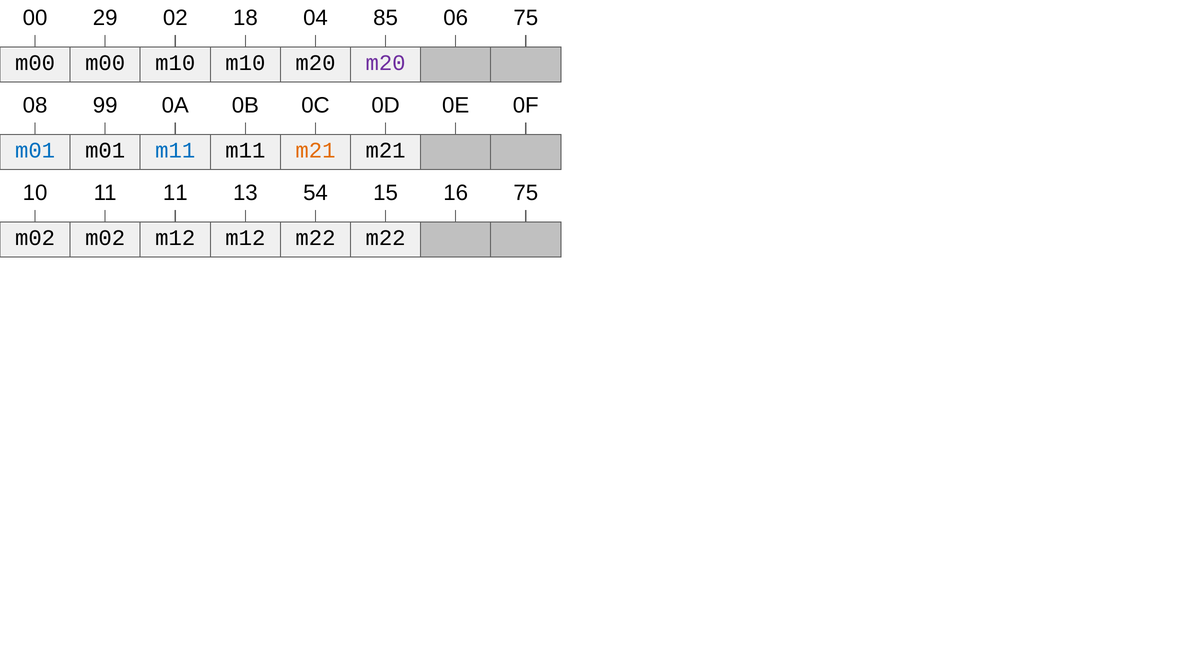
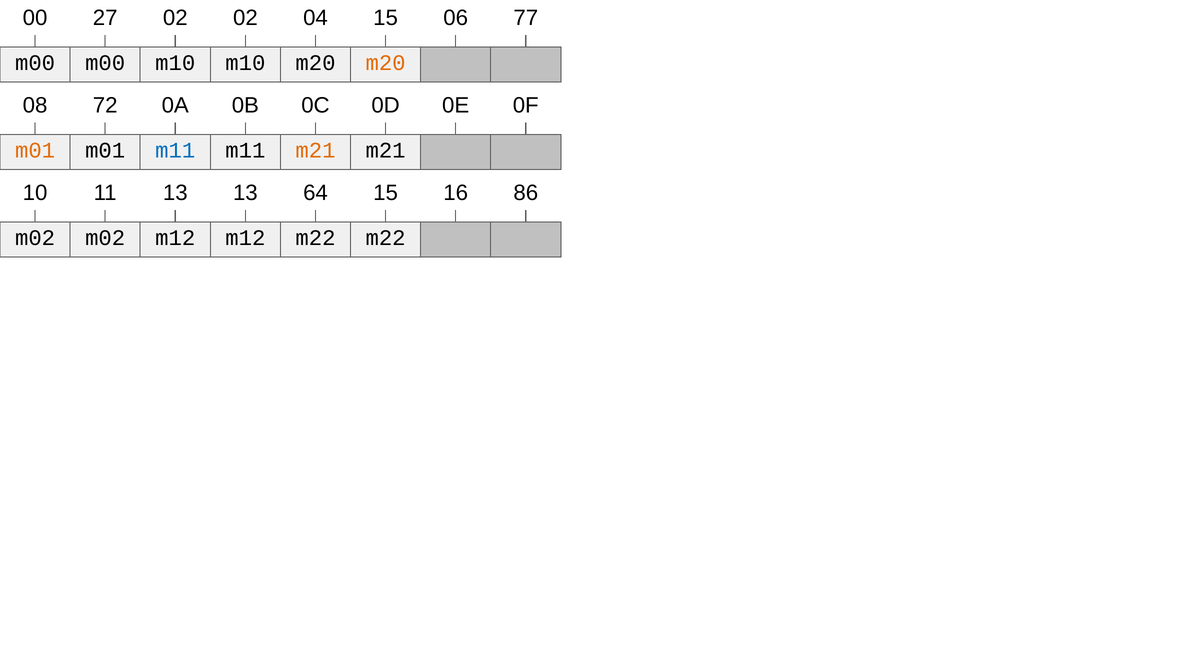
29: 29 -> 27
02 18: 18 -> 02
04 85: 85 -> 15
06 75: 75 -> 77
m20 at (386, 63) colour: purple -> orange
99: 99 -> 72
m01 at (35, 151) colour: blue -> orange
11 11: 11 -> 13
54: 54 -> 64
16 75: 75 -> 86
